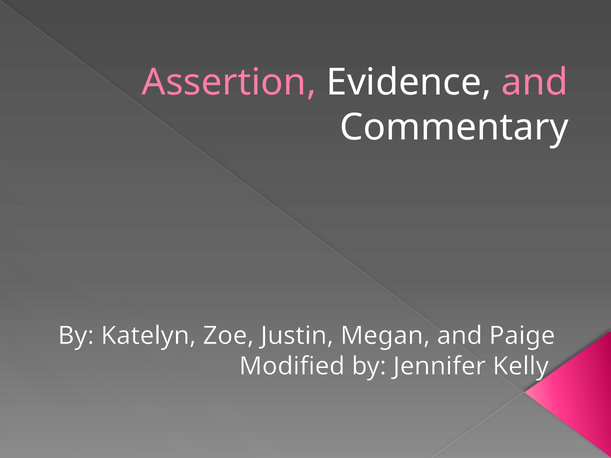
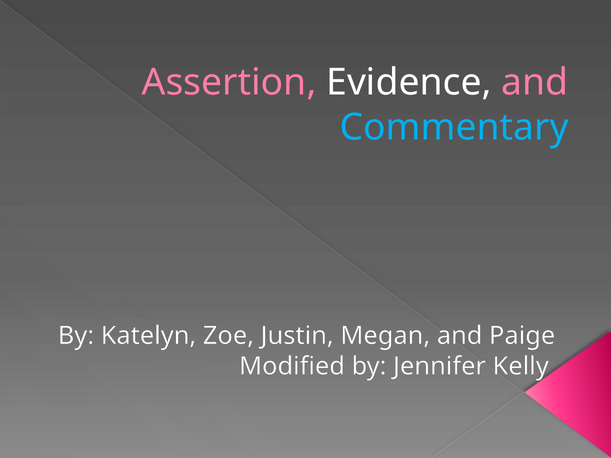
Commentary colour: white -> light blue
